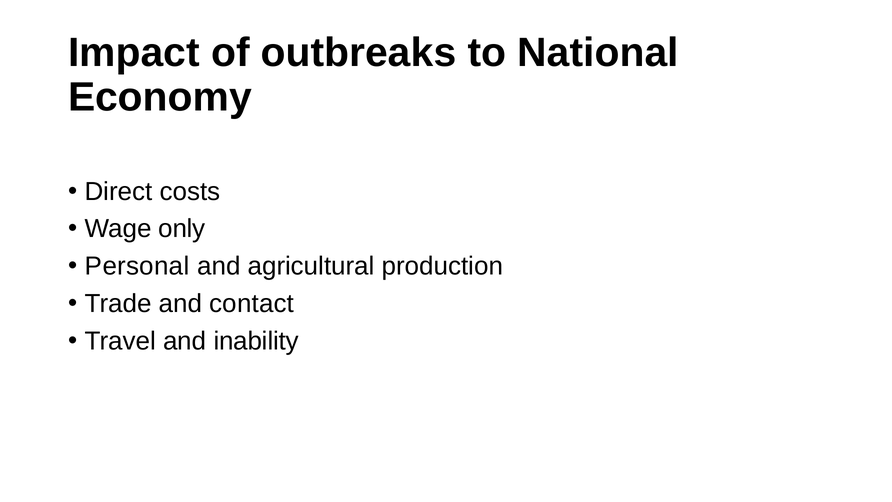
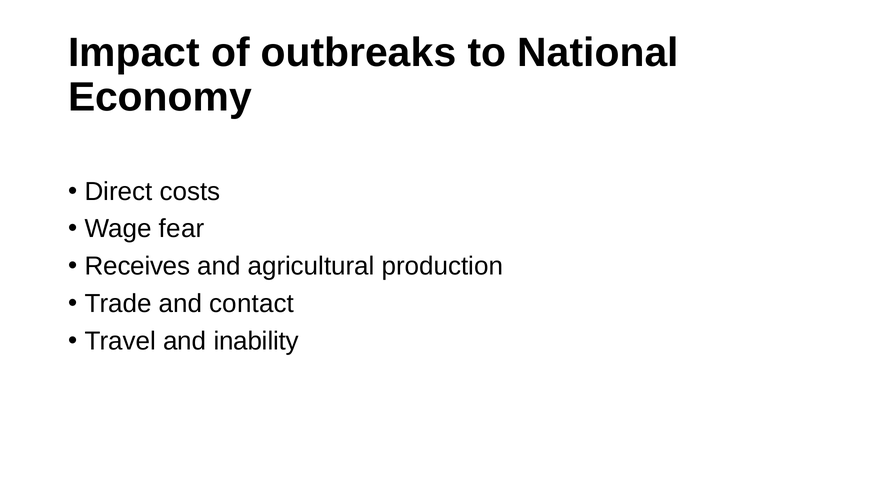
only: only -> fear
Personal: Personal -> Receives
